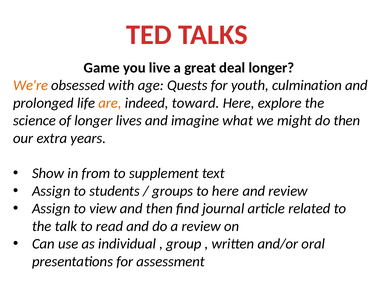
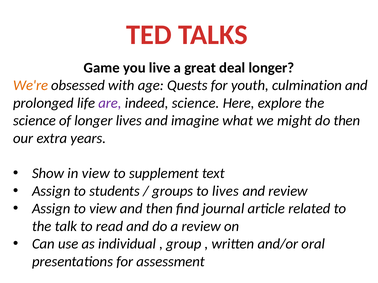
are colour: orange -> purple
indeed toward: toward -> science
in from: from -> view
to here: here -> lives
